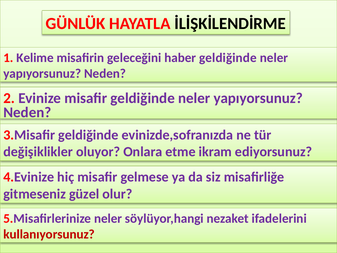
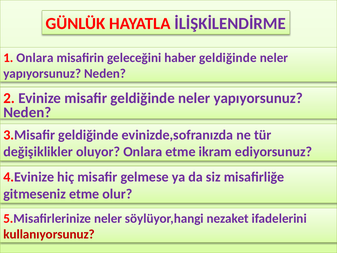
İLİŞKİLENDİRME colour: black -> purple
1 Kelime: Kelime -> Onlara
gitmeseniz güzel: güzel -> etme
